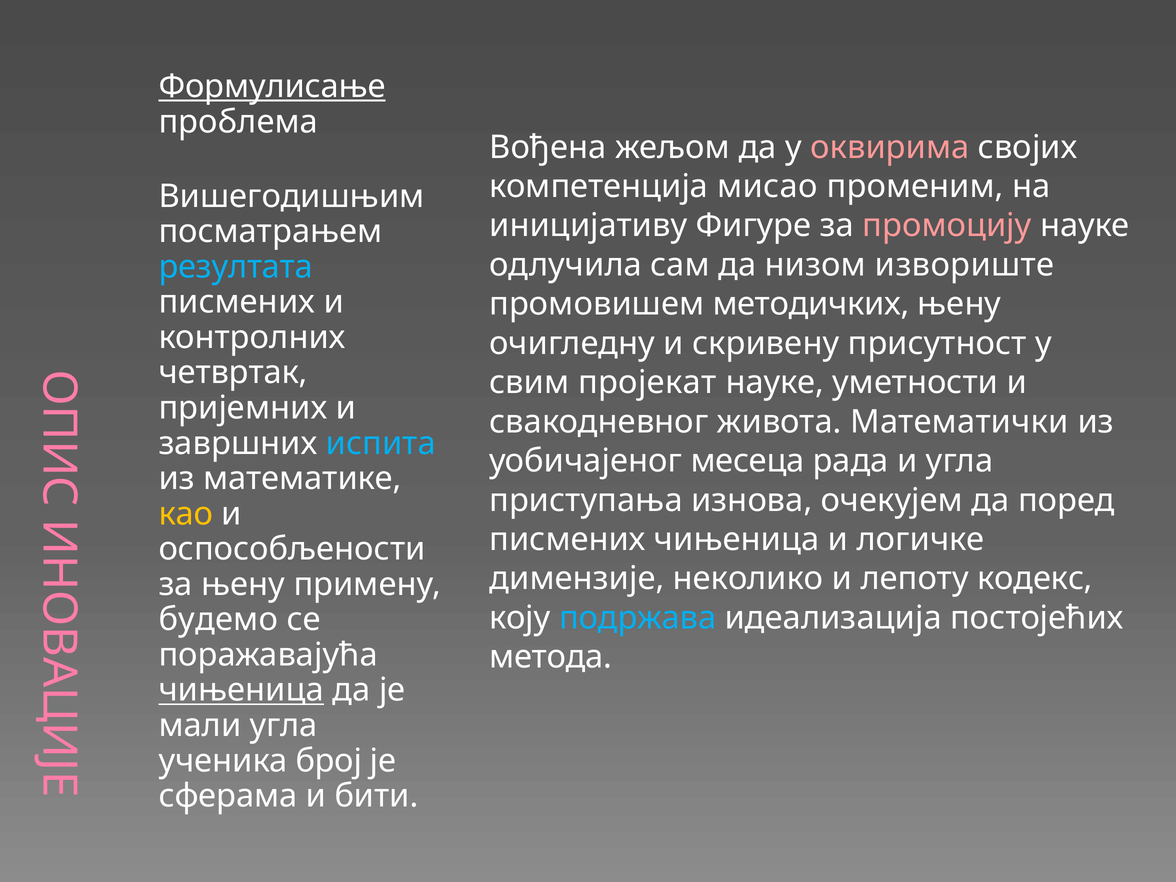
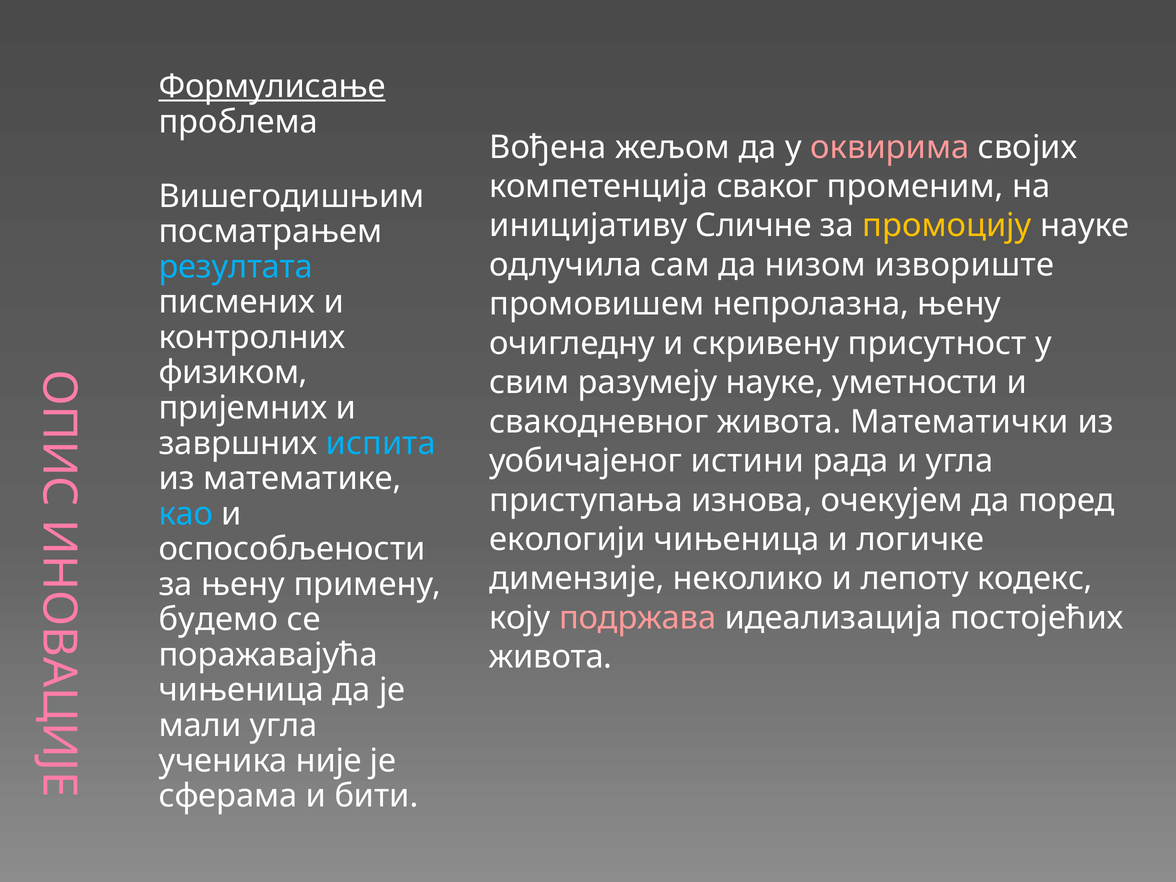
мисао: мисао -> сваког
Фигуре: Фигуре -> Сличне
промоцију colour: pink -> yellow
методичких: методичких -> непролазна
четвртак: четвртак -> физиком
пројекат: пројекат -> разумеју
месеца: месеца -> истини
као colour: yellow -> light blue
писмених at (567, 539): писмених -> екологији
подржава colour: light blue -> pink
метода at (551, 657): метода -> живота
чињеница at (241, 690) underline: present -> none
број: број -> није
